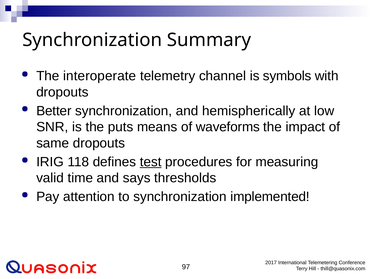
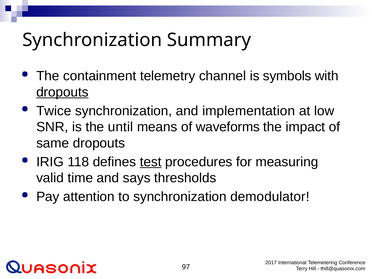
interoperate: interoperate -> containment
dropouts at (62, 92) underline: none -> present
Better: Better -> Twice
hemispherically: hemispherically -> implementation
puts: puts -> until
implemented: implemented -> demodulator
